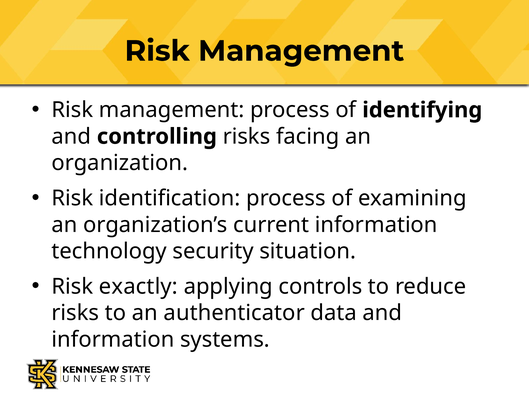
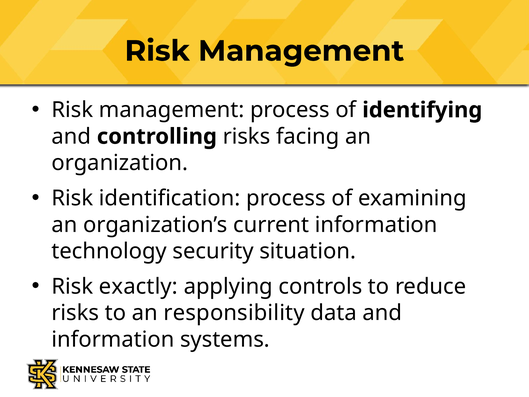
authenticator: authenticator -> responsibility
